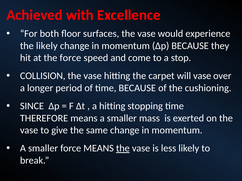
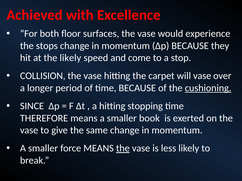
the likely: likely -> stops
the force: force -> likely
cushioning underline: none -> present
mass: mass -> book
